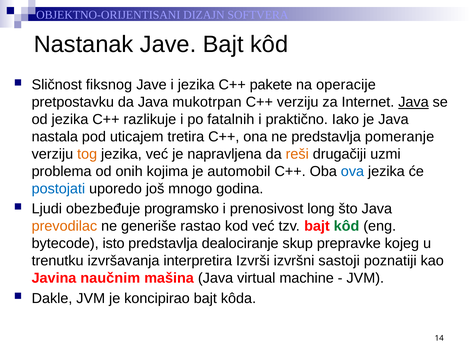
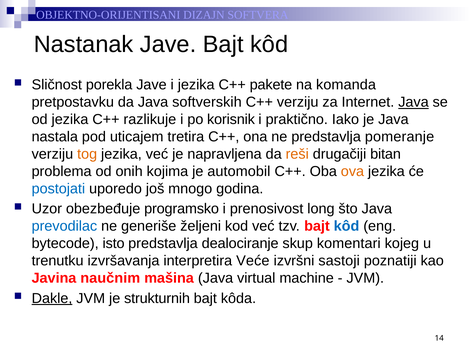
fiksnog: fiksnog -> porekla
operacije: operacije -> komanda
mukotrpan: mukotrpan -> softverskih
fatalnih: fatalnih -> korisnik
uzmi: uzmi -> bitan
ova colour: blue -> orange
Ljudi: Ljudi -> Uzor
prevodilac colour: orange -> blue
rastao: rastao -> željeni
kôd at (347, 226) colour: green -> blue
prepravke: prepravke -> komentari
Izvrši: Izvrši -> Veće
Dakle underline: none -> present
koncipirao: koncipirao -> strukturnih
